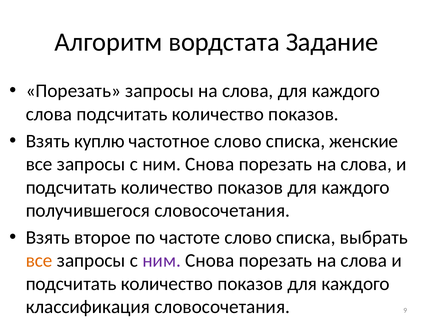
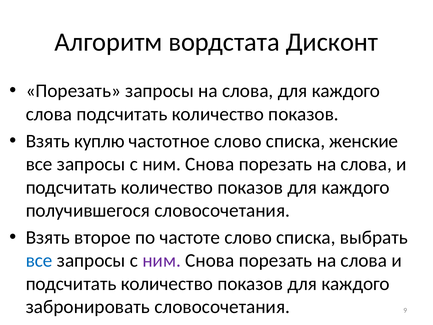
Задание: Задание -> Дисконт
все at (39, 260) colour: orange -> blue
классификация: классификация -> забронировать
